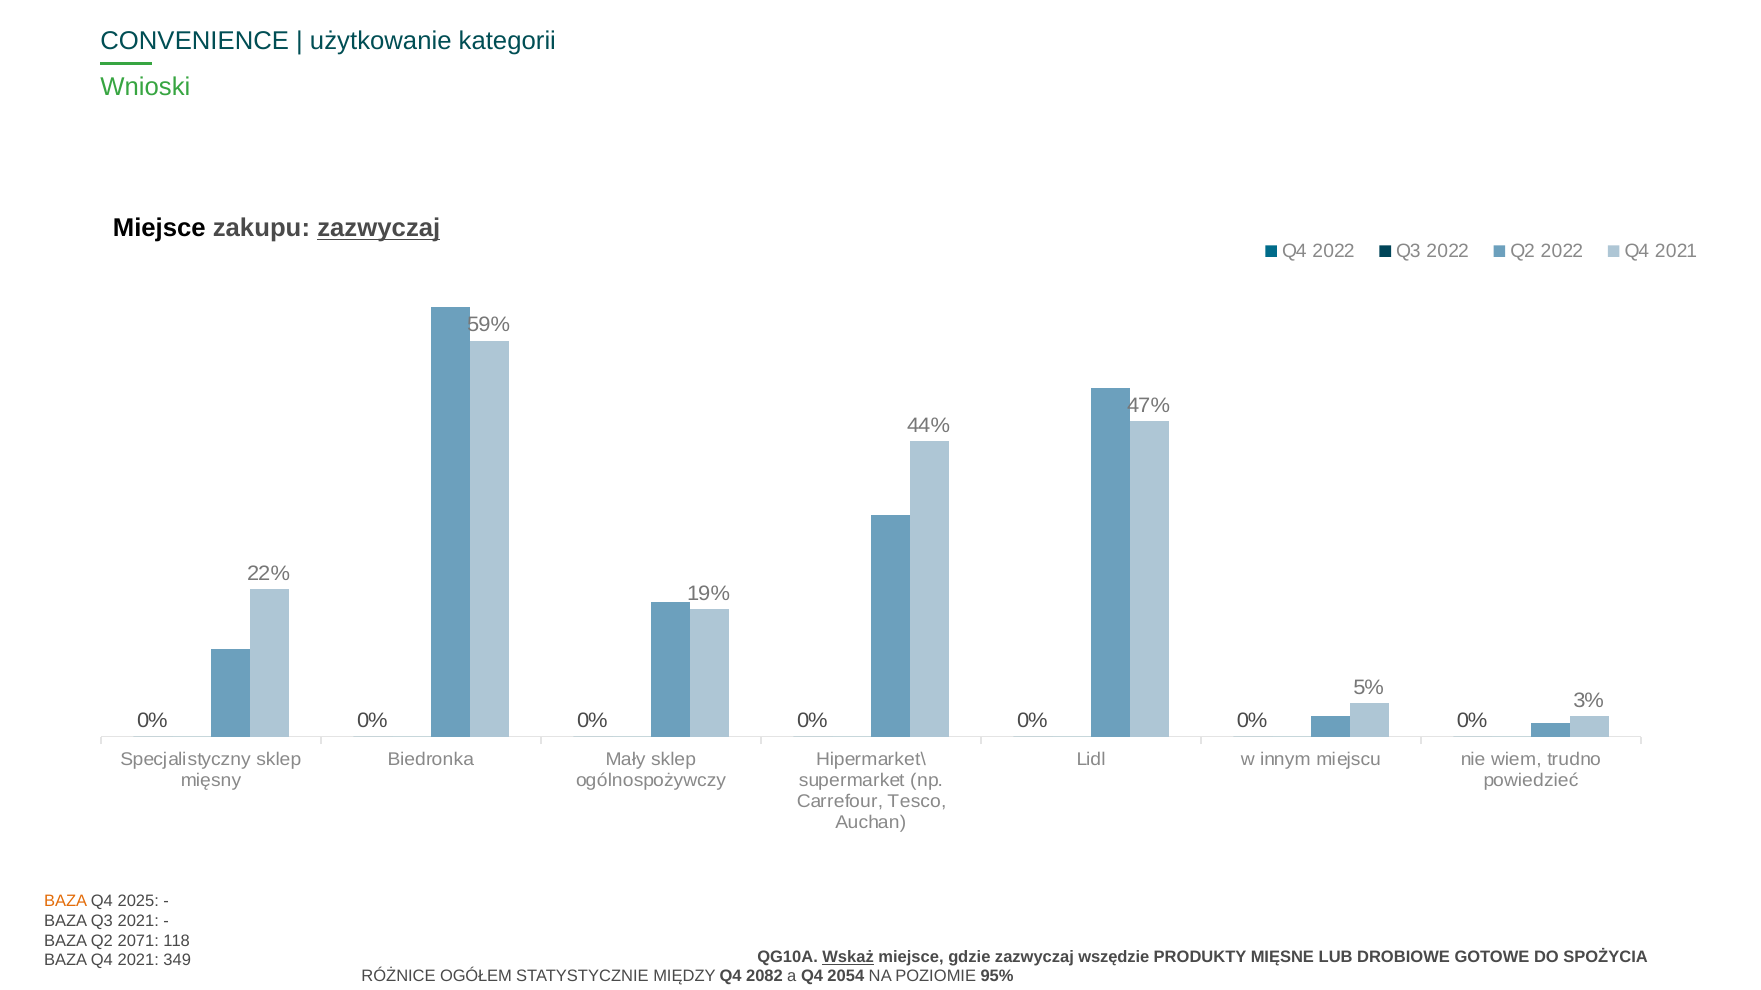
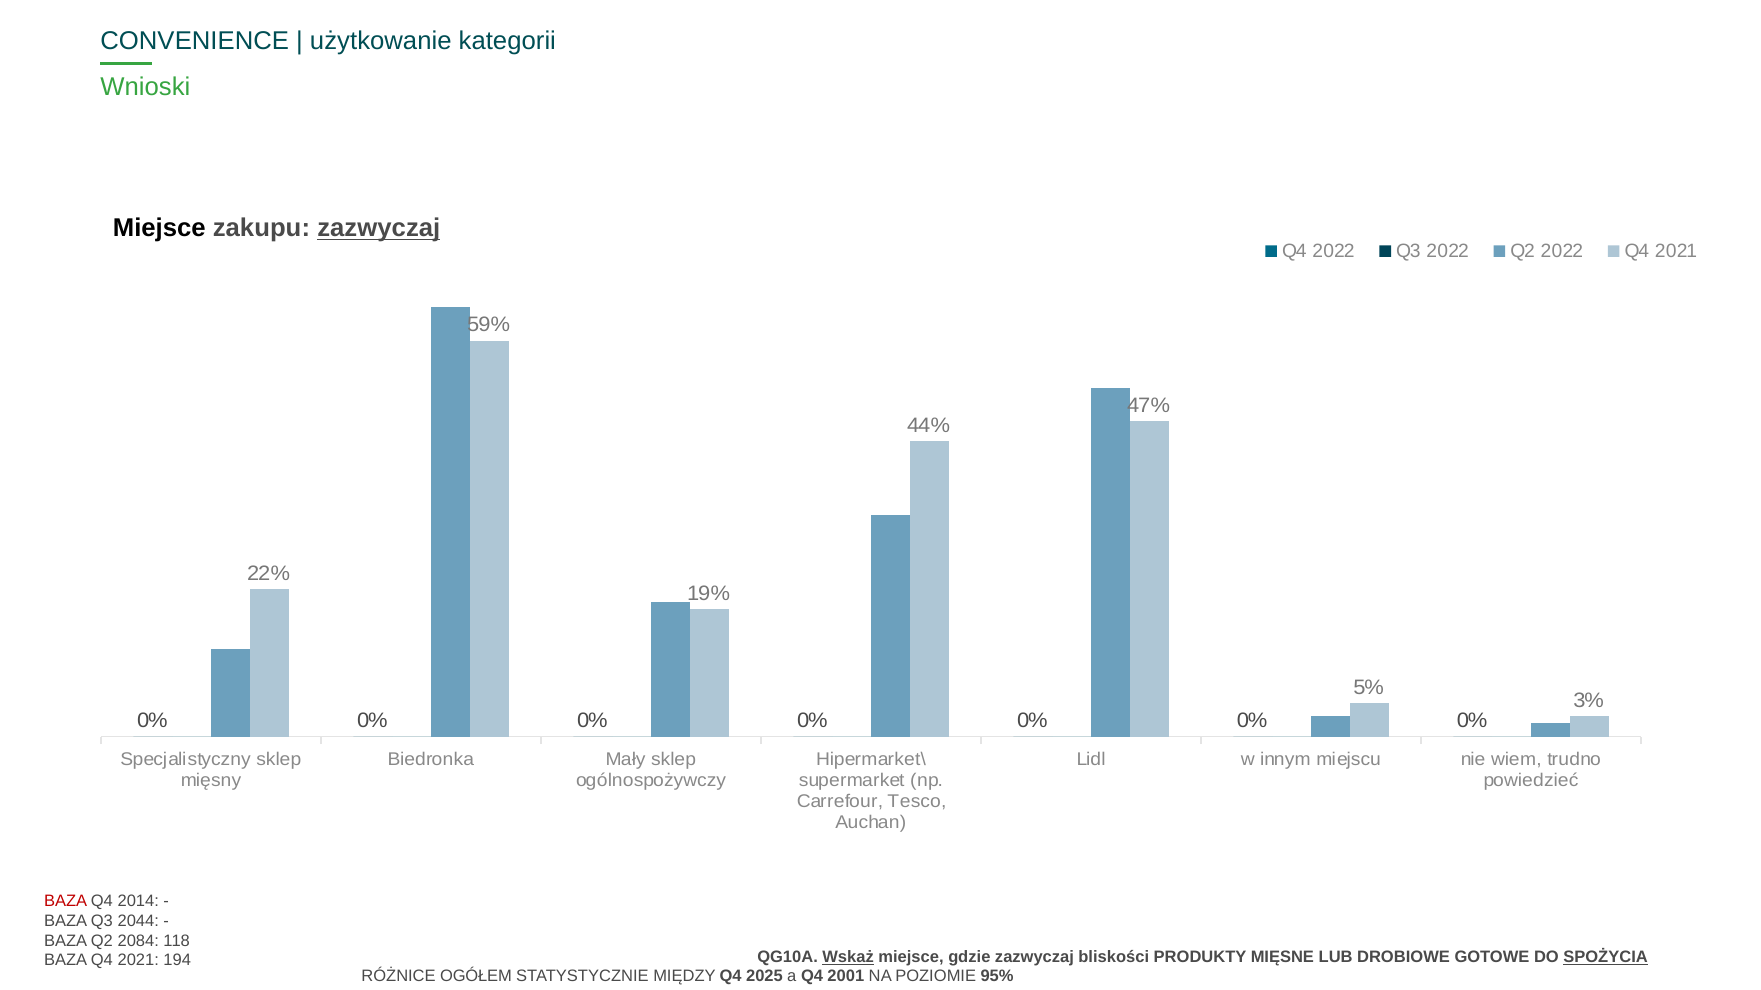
BAZA at (66, 901) colour: orange -> red
2025: 2025 -> 2014
Q3 2021: 2021 -> 2044
2071: 2071 -> 2084
wszędzie: wszędzie -> bliskości
SPOŻYCIA underline: none -> present
349: 349 -> 194
2082: 2082 -> 2025
2054: 2054 -> 2001
